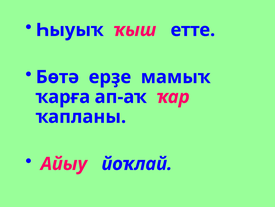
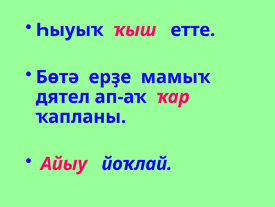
ҡарға: ҡарға -> дятел
